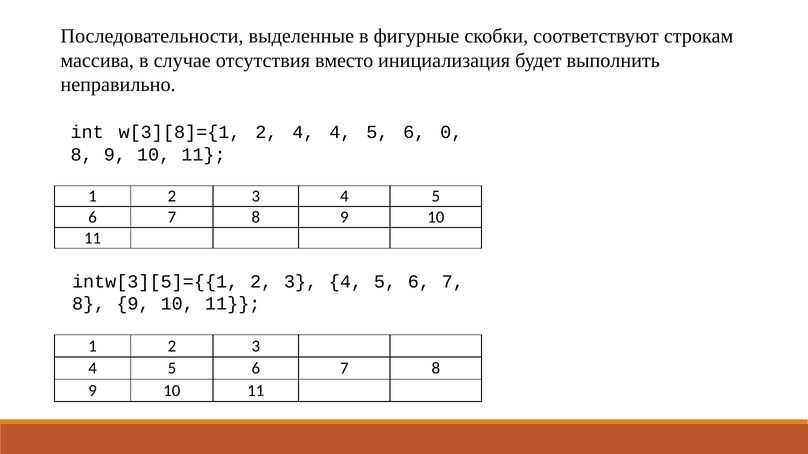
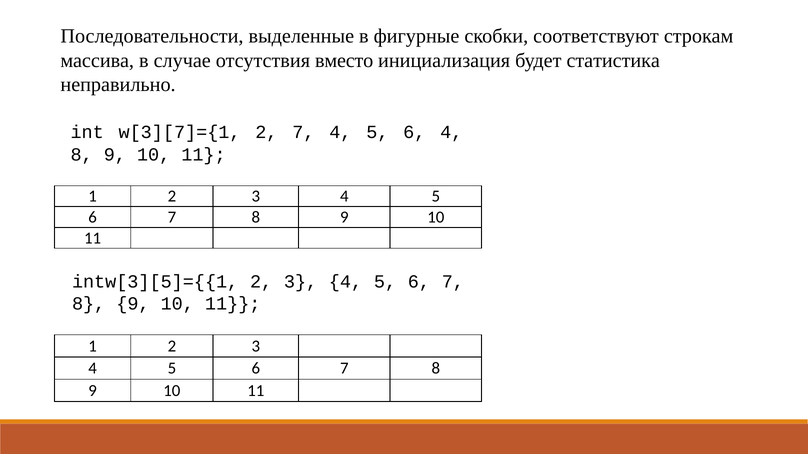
выполнить: выполнить -> статистика
w[3][8]={1: w[3][8]={1 -> w[3][7]={1
2 4: 4 -> 7
6 0: 0 -> 4
